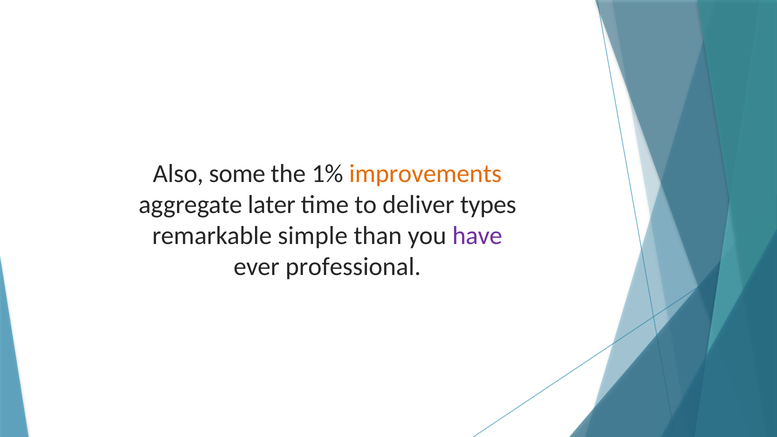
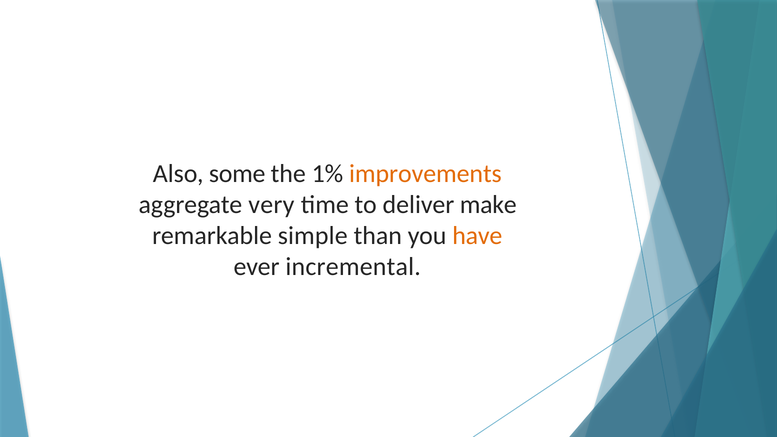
later: later -> very
types: types -> make
have colour: purple -> orange
professional: professional -> incremental
